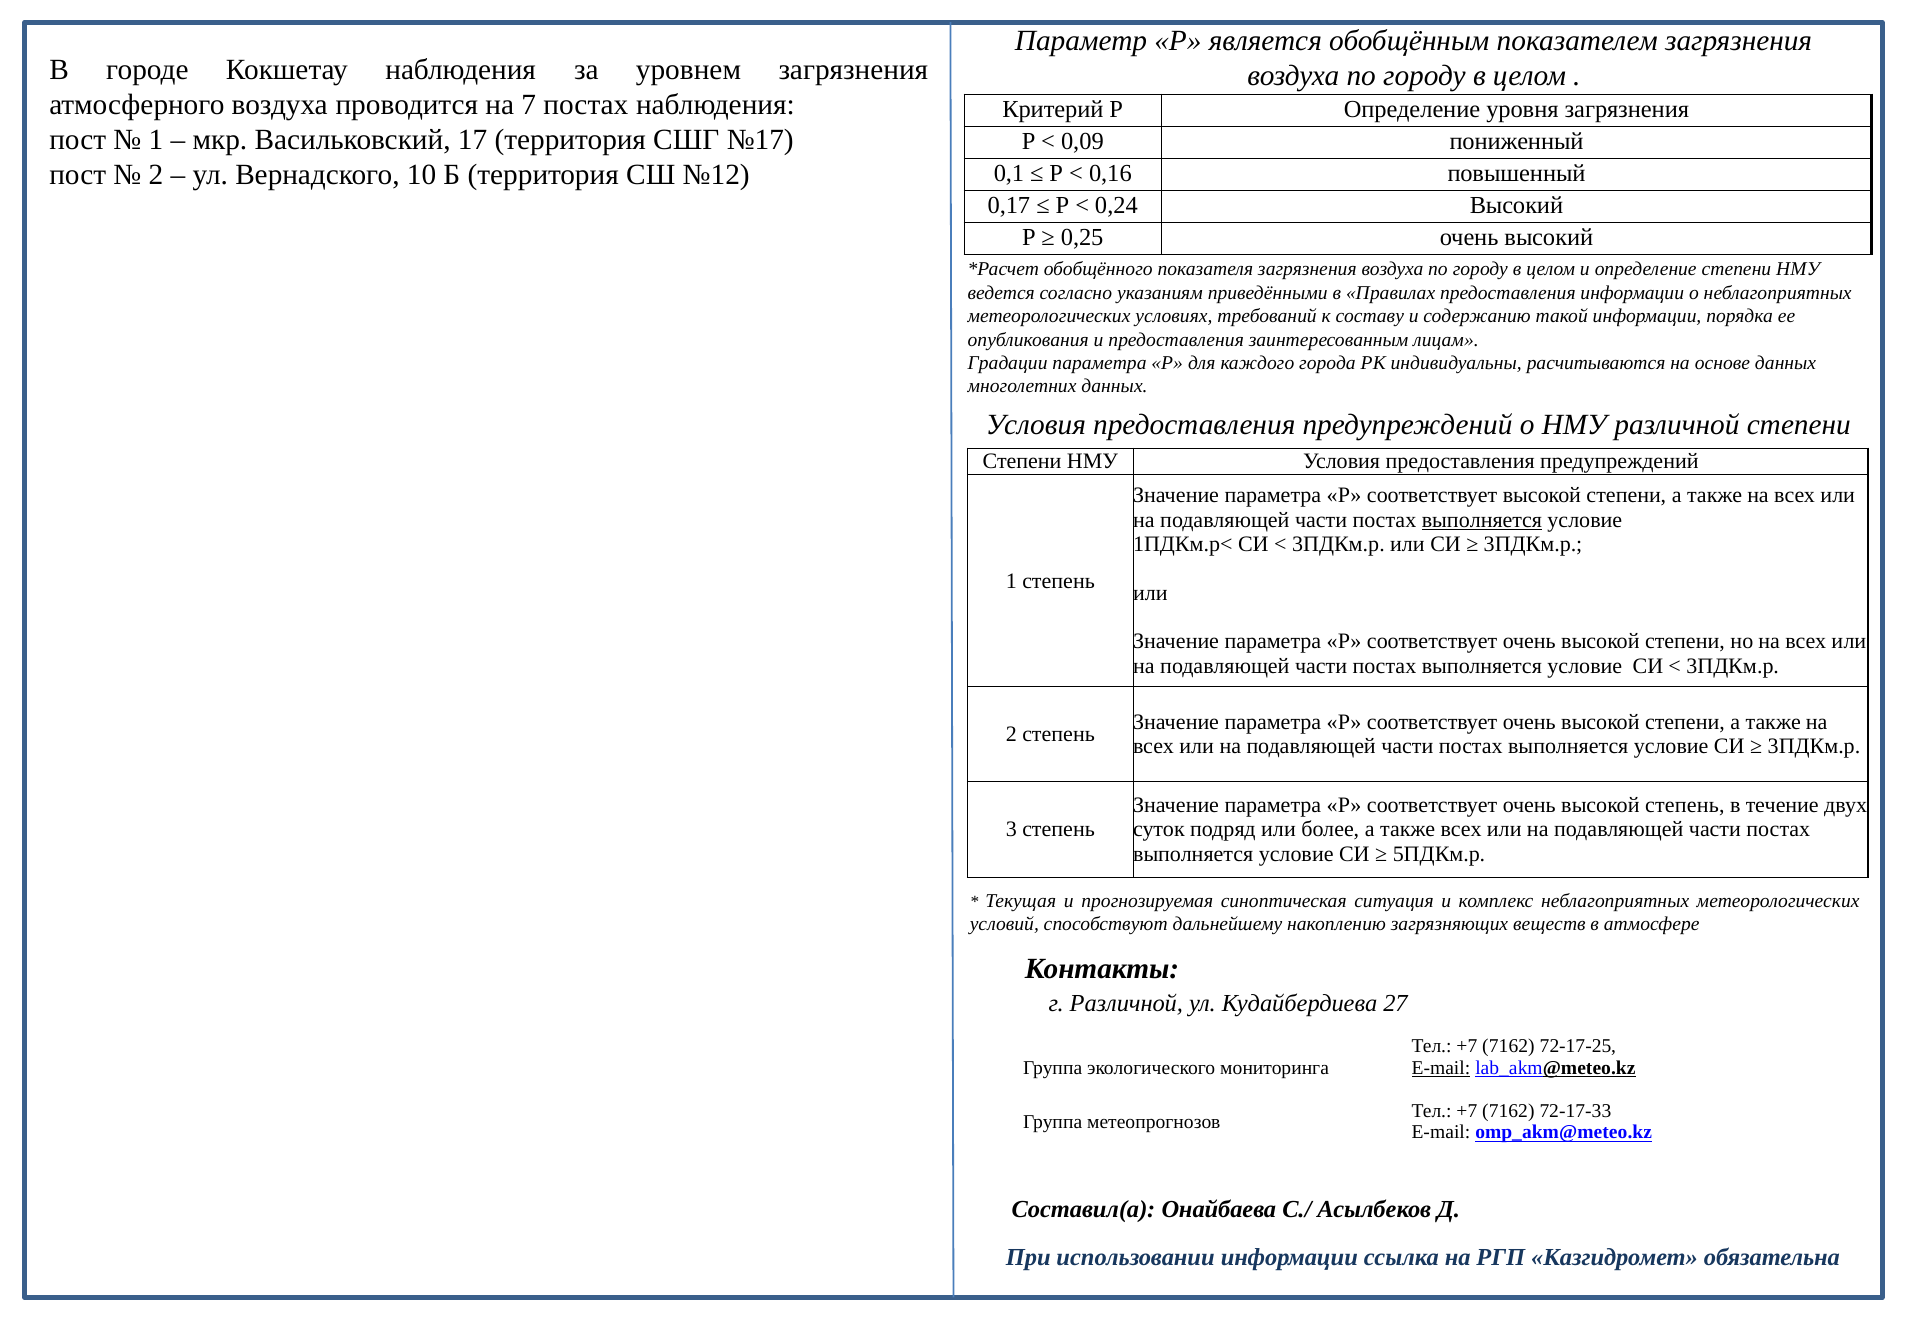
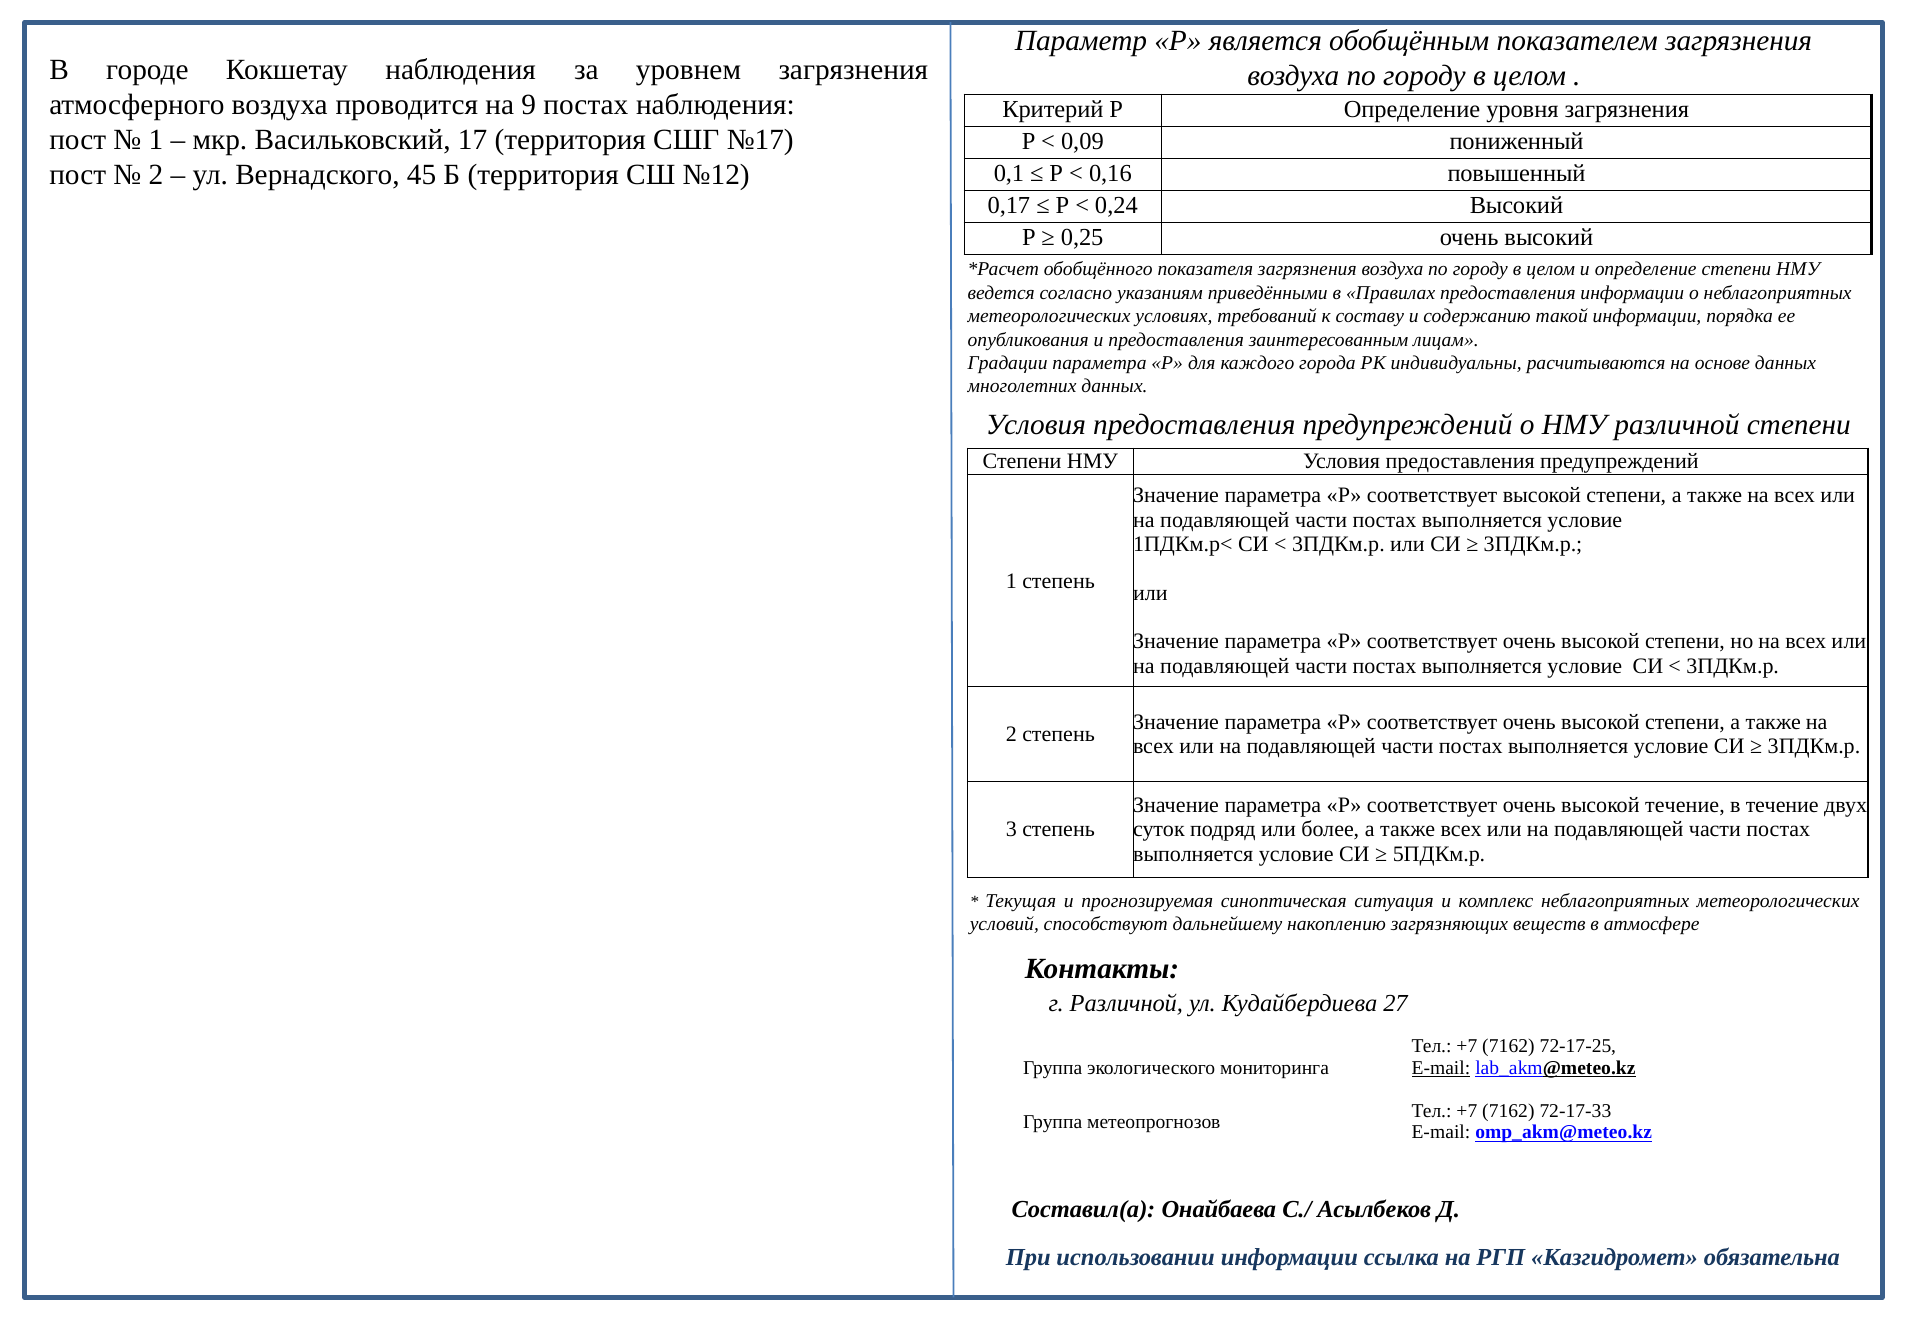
7: 7 -> 9
10: 10 -> 45
выполняется at (1482, 520) underline: present -> none
высокой степень: степень -> течение
